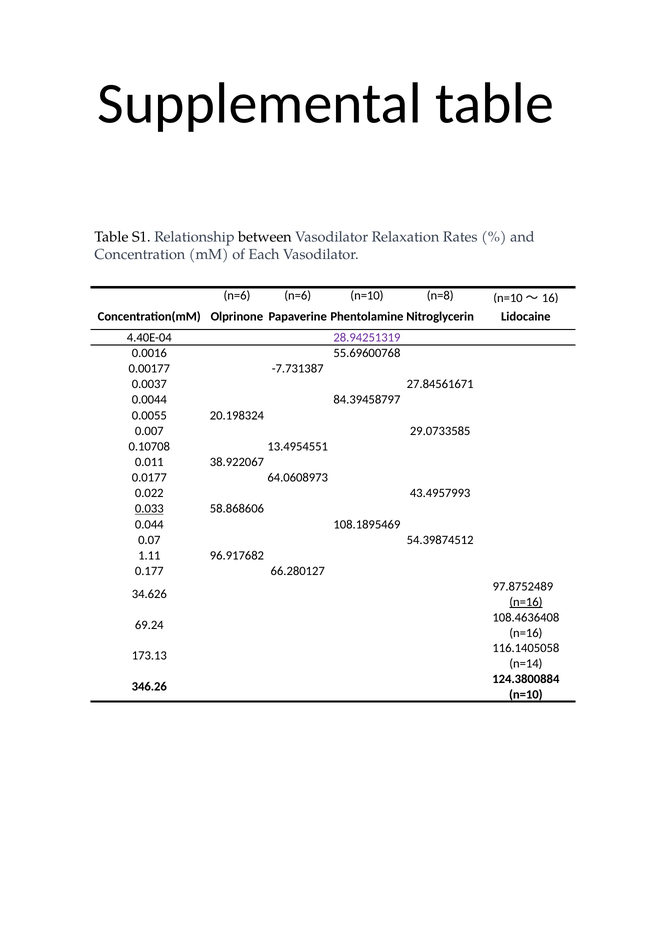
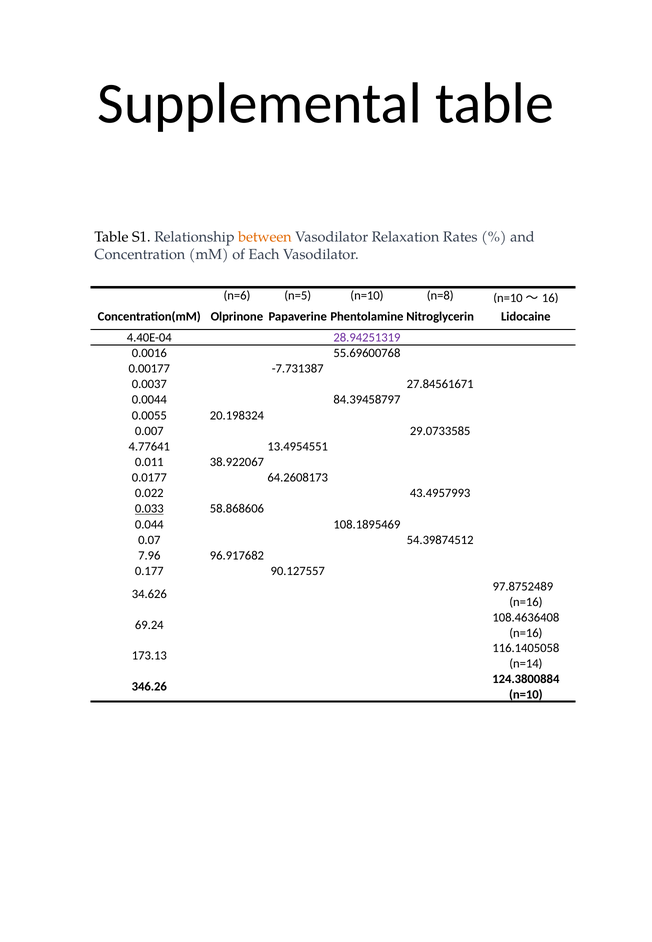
between colour: black -> orange
n=6 n=6: n=6 -> n=5
0.10708: 0.10708 -> 4.77641
64.0608973: 64.0608973 -> 64.2608173
1.11: 1.11 -> 7.96
66.280127: 66.280127 -> 90.127557
n=16 at (526, 602) underline: present -> none
